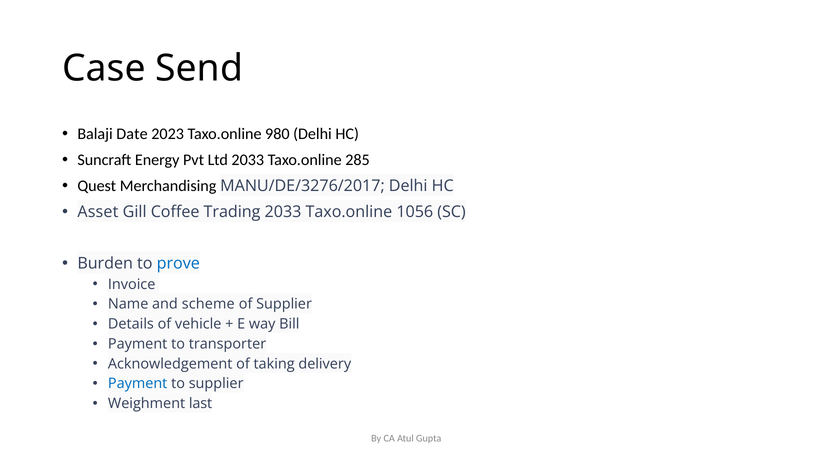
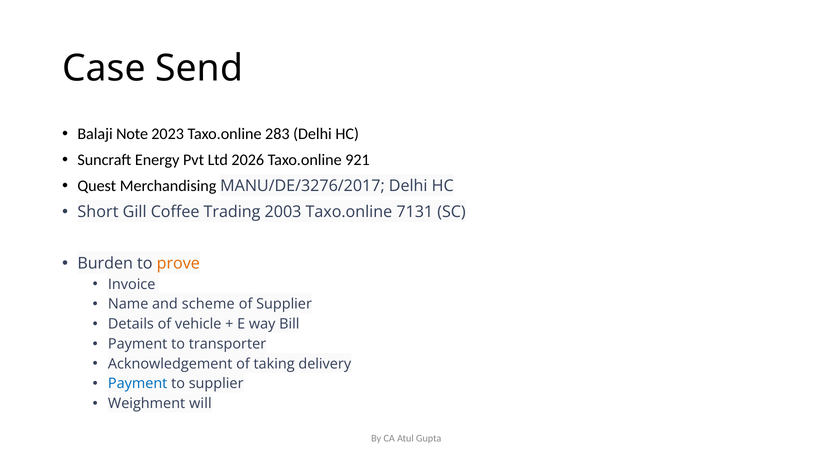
Date: Date -> Note
980: 980 -> 283
Ltd 2033: 2033 -> 2026
285: 285 -> 921
Asset: Asset -> Short
Trading 2033: 2033 -> 2003
1056: 1056 -> 7131
prove colour: blue -> orange
last: last -> will
